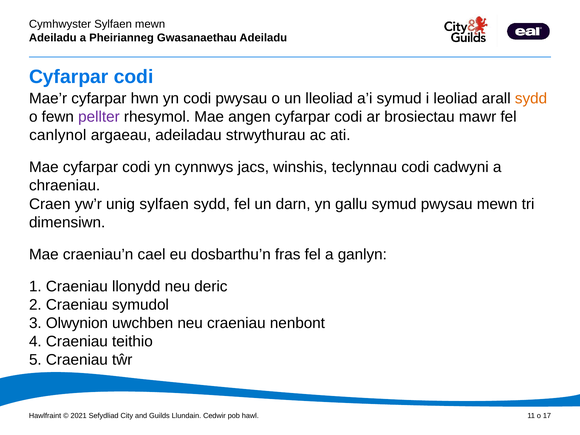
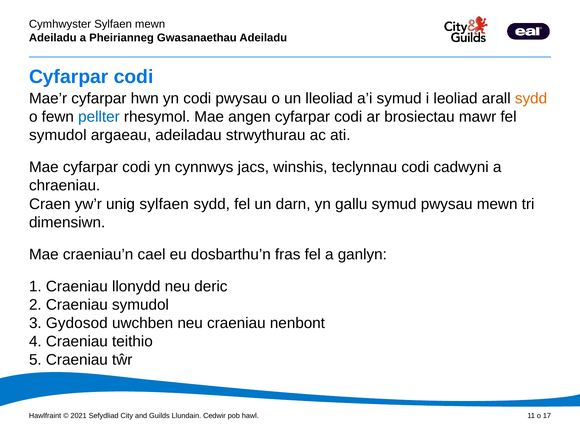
pellter colour: purple -> blue
canlynol at (58, 135): canlynol -> symudol
Olwynion: Olwynion -> Gydosod
